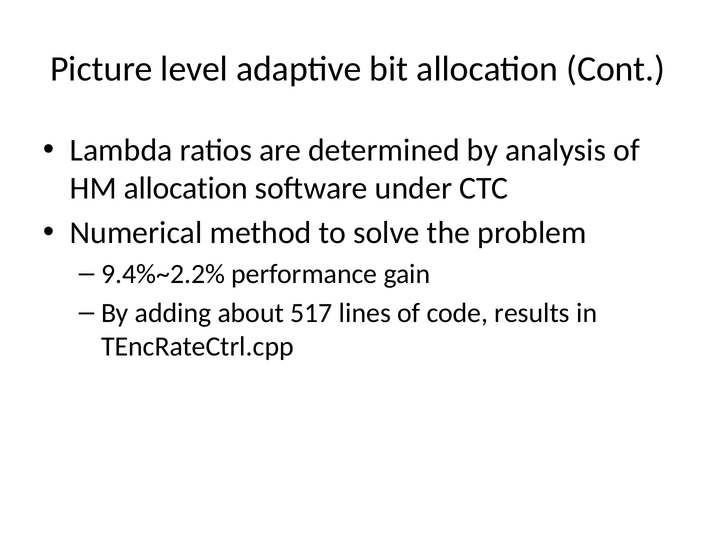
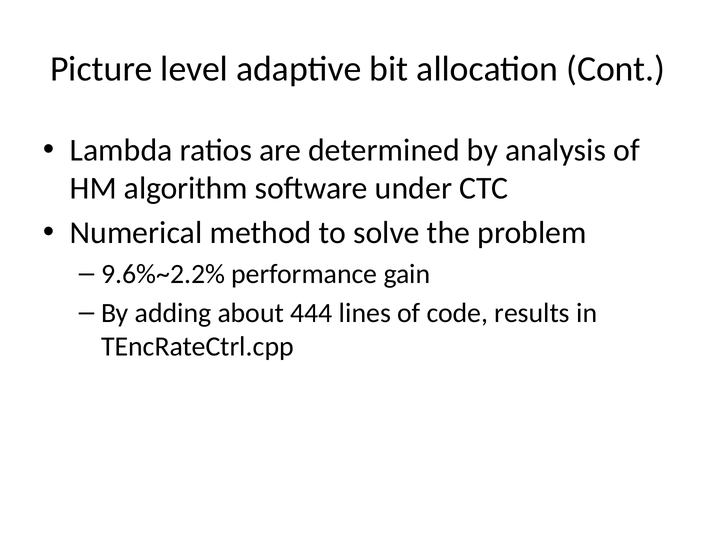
HM allocation: allocation -> algorithm
9.4%~2.2%: 9.4%~2.2% -> 9.6%~2.2%
517: 517 -> 444
